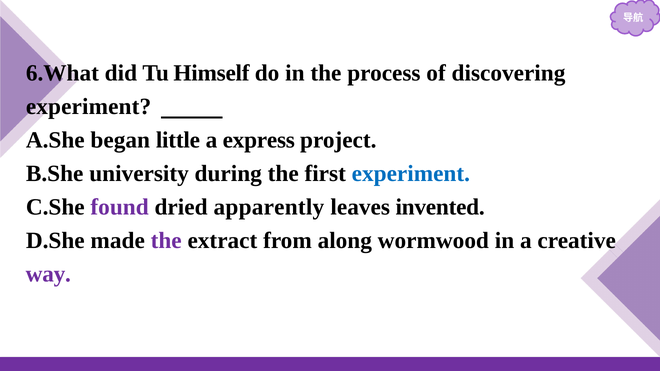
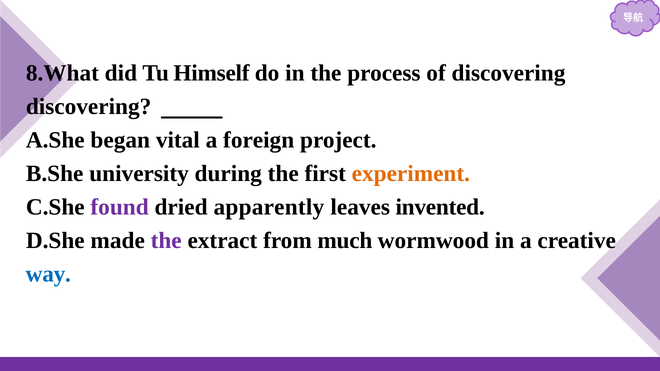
6.What: 6.What -> 8.What
experiment at (89, 107): experiment -> discovering
little: little -> vital
express: express -> foreign
experiment at (411, 174) colour: blue -> orange
along: along -> much
way colour: purple -> blue
